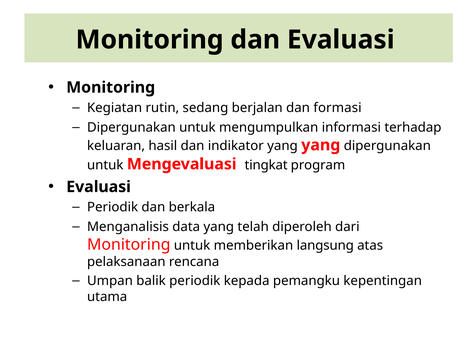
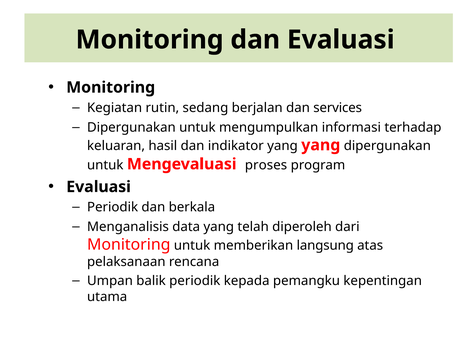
formasi: formasi -> services
tingkat: tingkat -> proses
